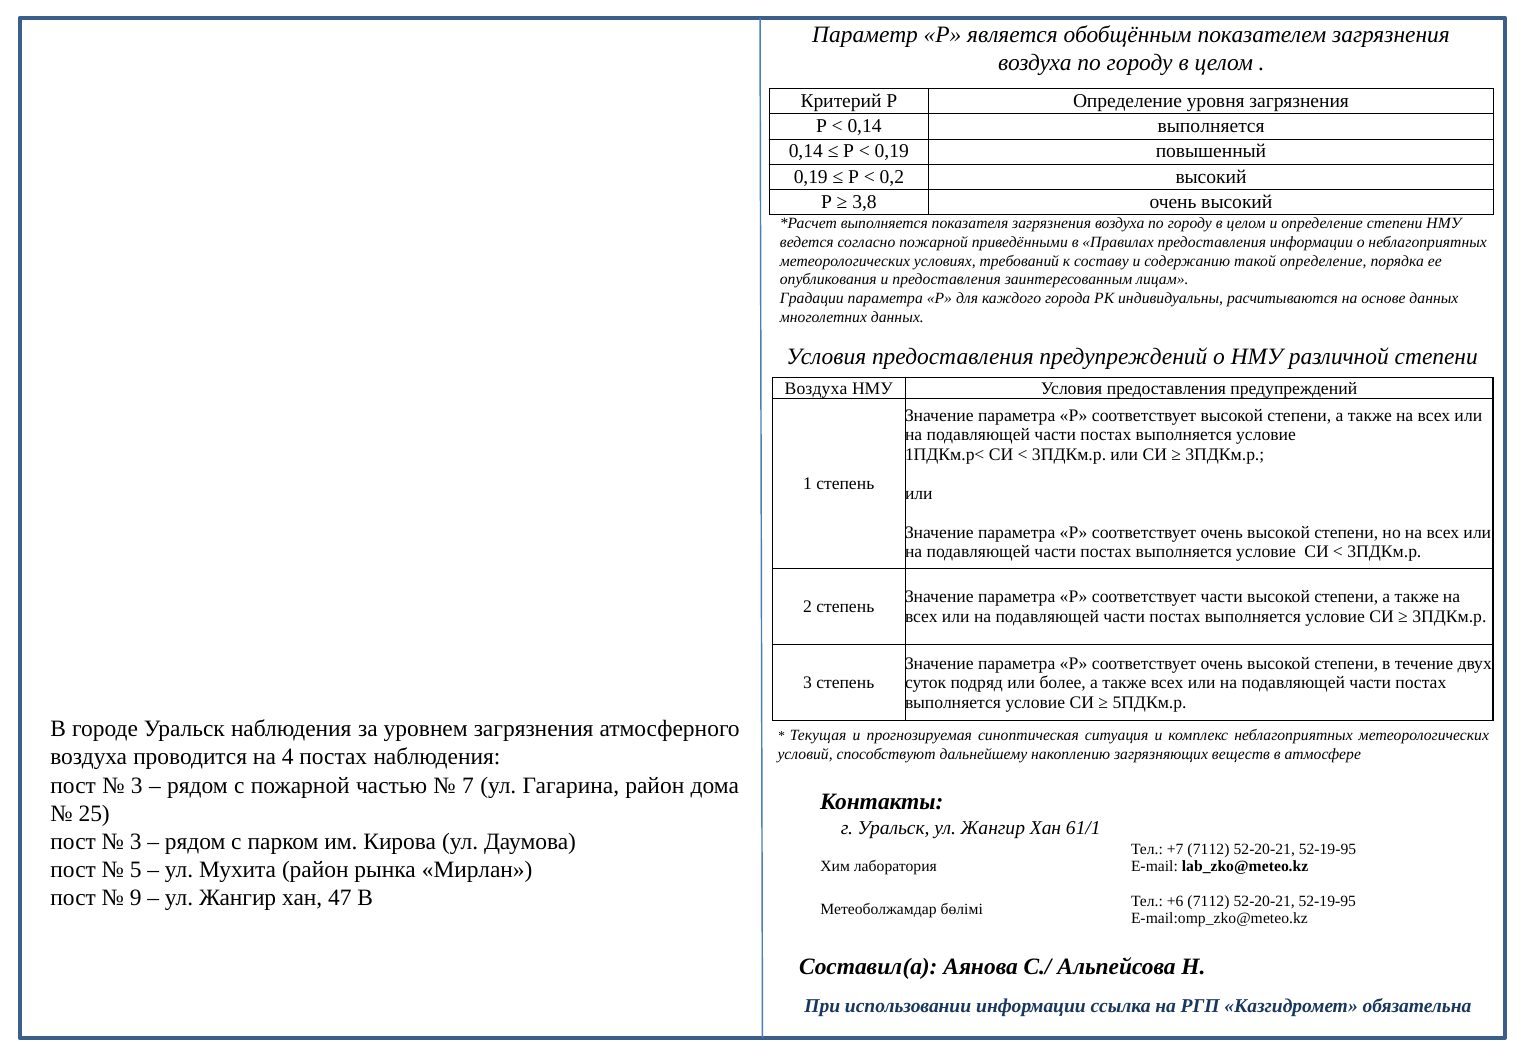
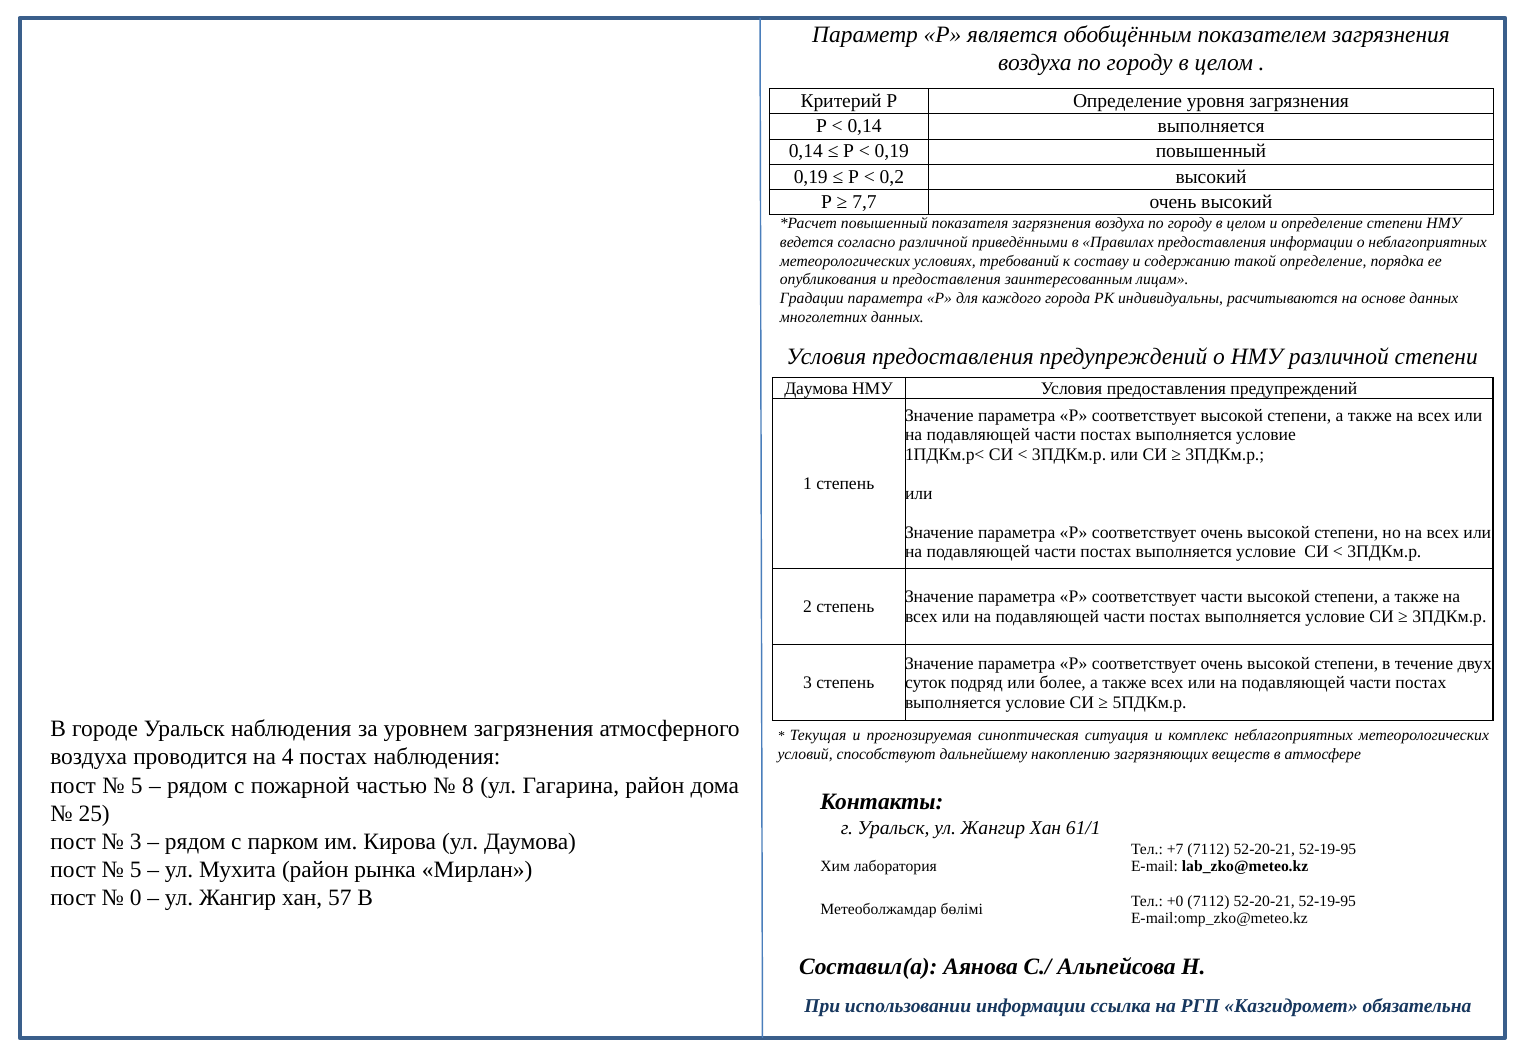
3,8: 3,8 -> 7,7
выполняется at (884, 224): выполняется -> повышенный
согласно пожарной: пожарной -> различной
Воздуха at (816, 388): Воздуха -> Даумова
3 at (137, 785): 3 -> 5
7: 7 -> 8
9: 9 -> 0
47: 47 -> 57
+6: +6 -> +0
